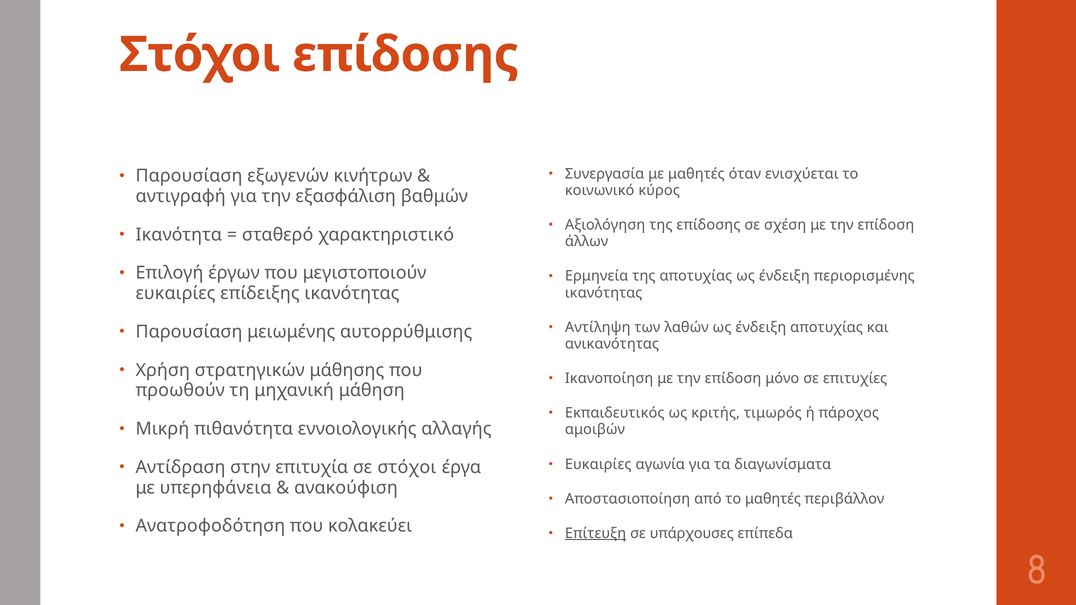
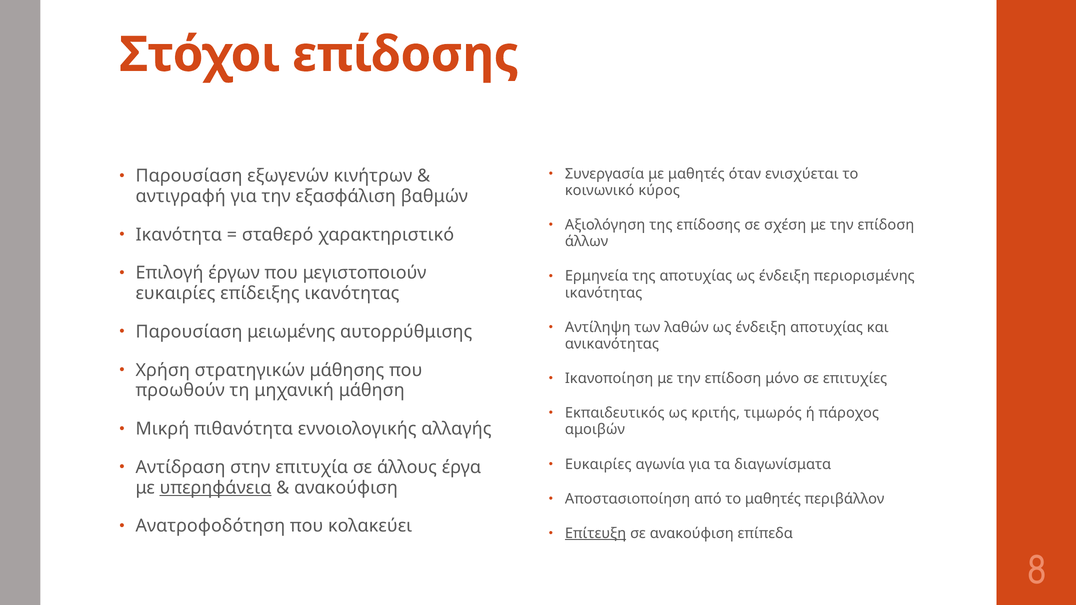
σε στόχοι: στόχοι -> άλλους
υπερηφάνεια underline: none -> present
σε υπάρχουσες: υπάρχουσες -> ανακούφιση
